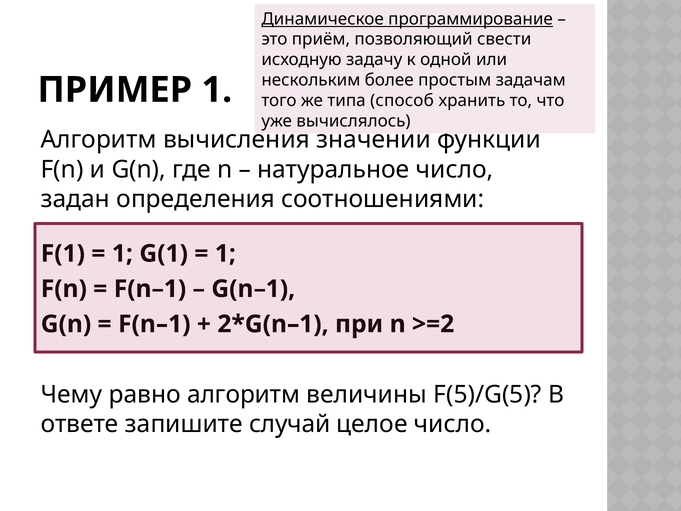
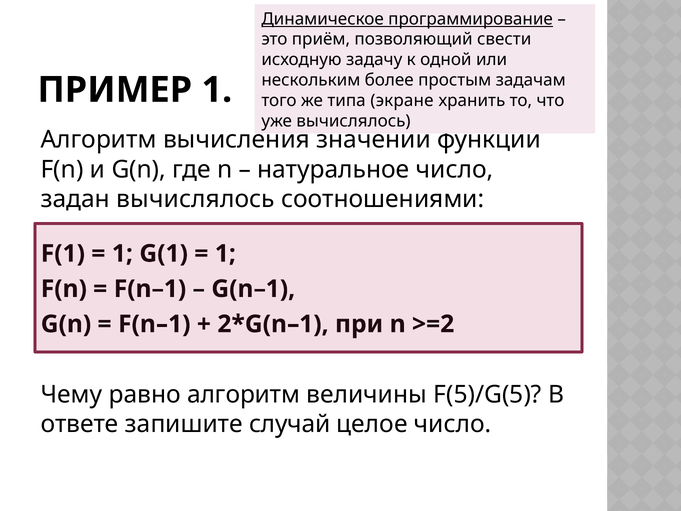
способ: способ -> экране
задан определения: определения -> вычислялось
